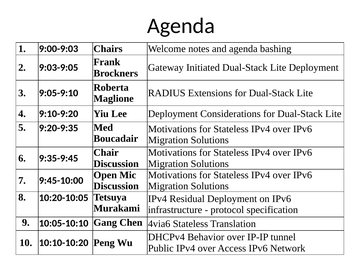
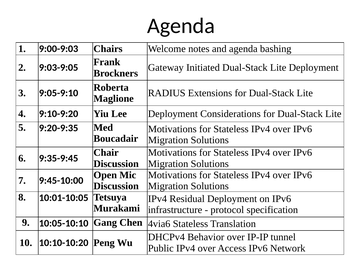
10:20-10:05: 10:20-10:05 -> 10:01-10:05
